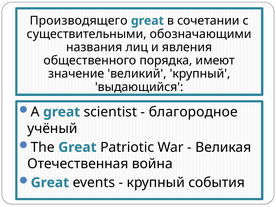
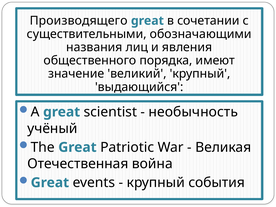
благородное: благородное -> необычность
